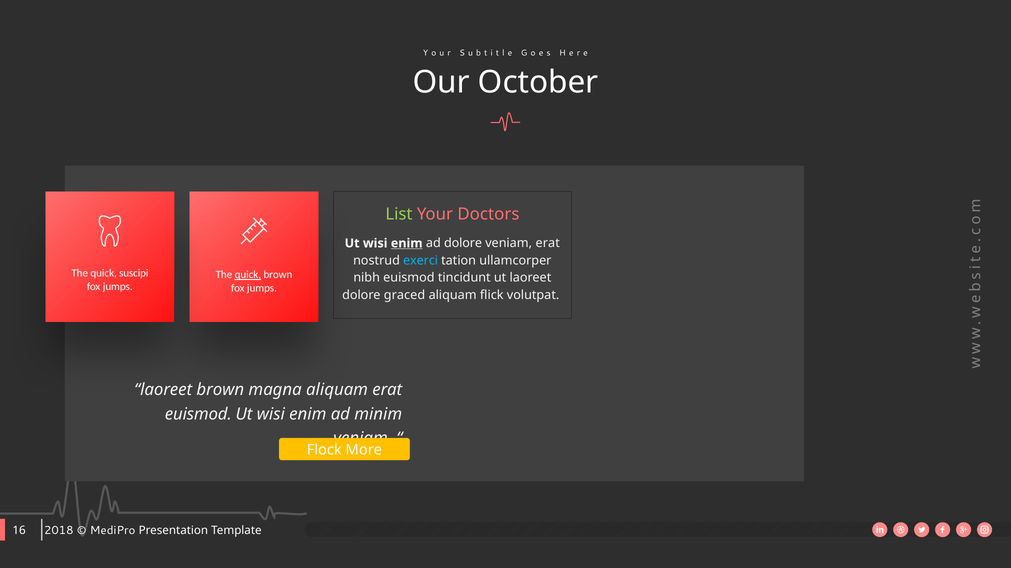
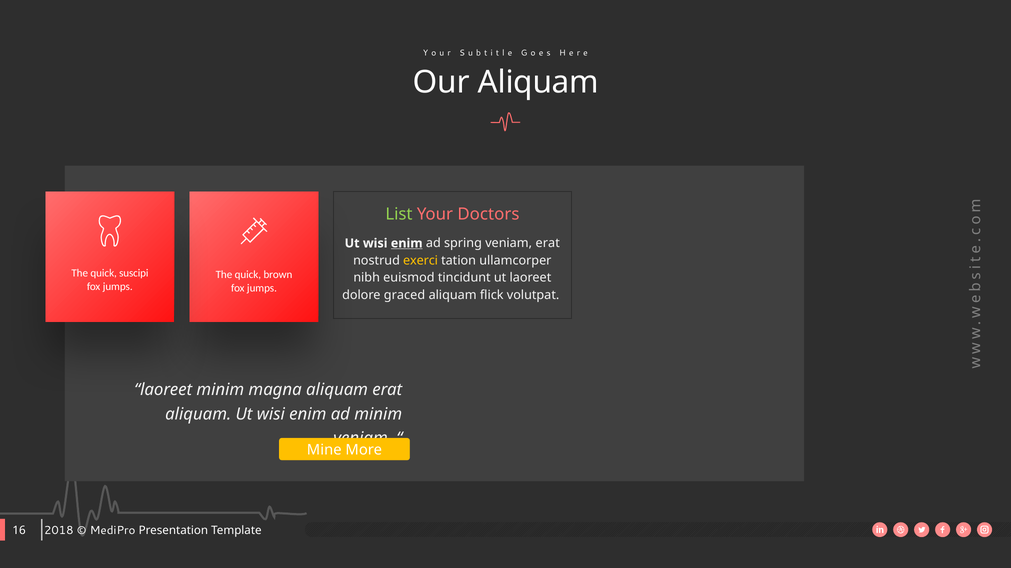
Our October: October -> Aliquam
ad dolore: dolore -> spring
exerci colour: light blue -> yellow
quick at (248, 275) underline: present -> none
laoreet brown: brown -> minim
euismod at (198, 415): euismod -> aliquam
Flock: Flock -> Mine
